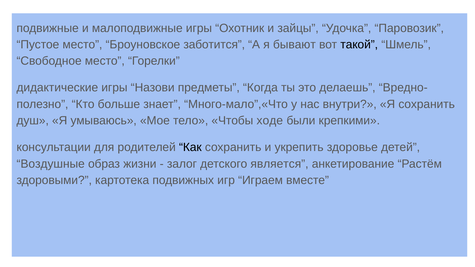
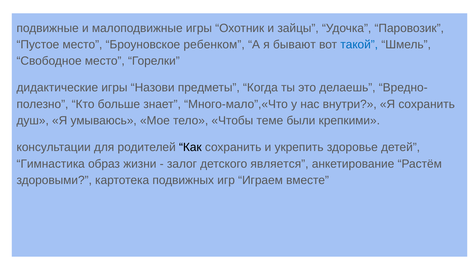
заботится: заботится -> ребенком
такой colour: black -> blue
ходе: ходе -> теме
Воздушные: Воздушные -> Гимнастика
